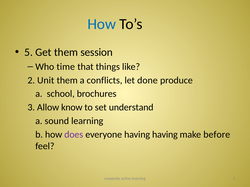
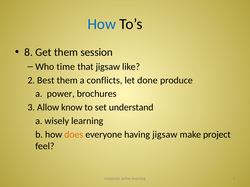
5 at (29, 52): 5 -> 8
that things: things -> jigsaw
Unit: Unit -> Best
school: school -> power
sound: sound -> wisely
does colour: purple -> orange
having having: having -> jigsaw
before: before -> project
